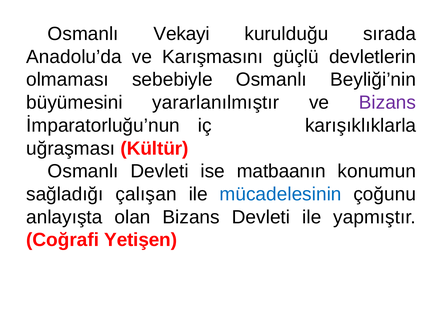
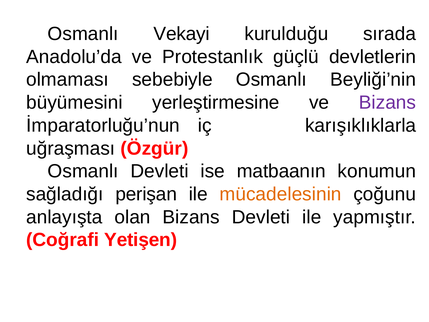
Karışmasını: Karışmasını -> Protestanlık
yararlanılmıştır: yararlanılmıştır -> yerleştirmesine
Kültür: Kültür -> Özgür
çalışan: çalışan -> perişan
mücadelesinin colour: blue -> orange
